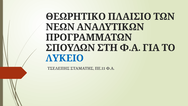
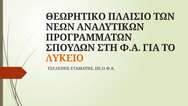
ΛΥΚΕΙΟ colour: blue -> orange
